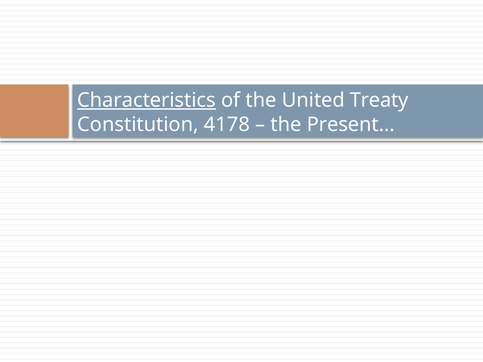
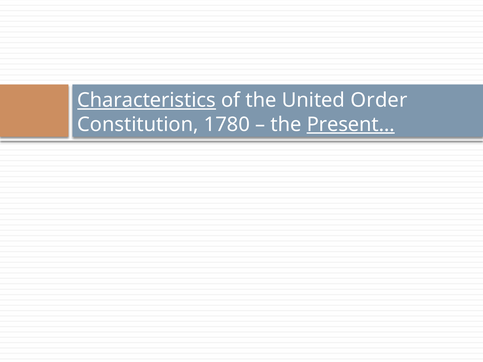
Treaty: Treaty -> Order
4178: 4178 -> 1780
Present… underline: none -> present
